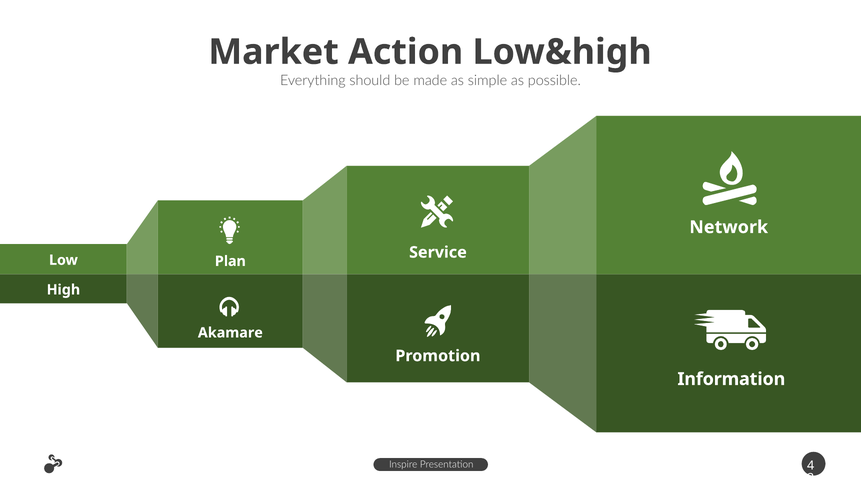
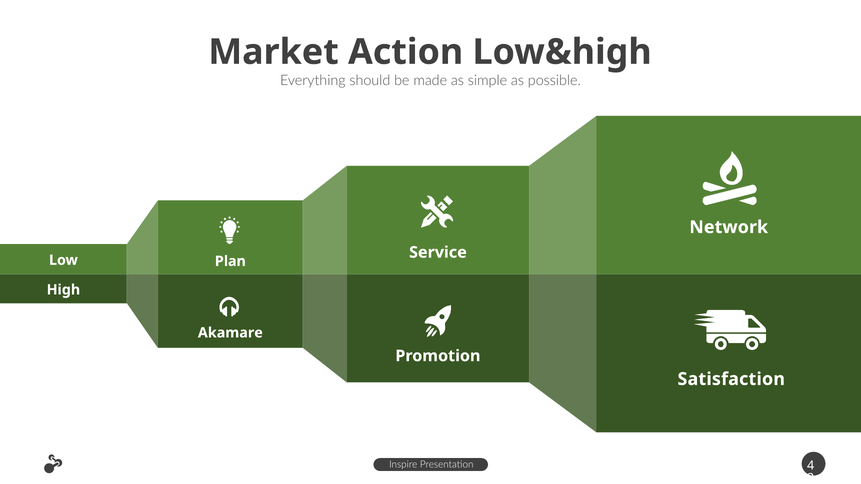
Information: Information -> Satisfaction
